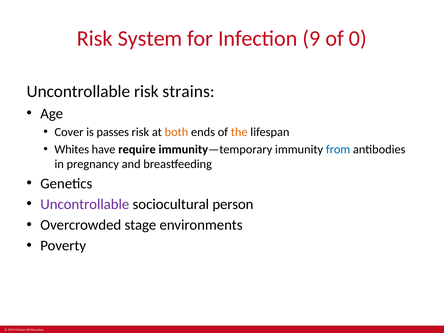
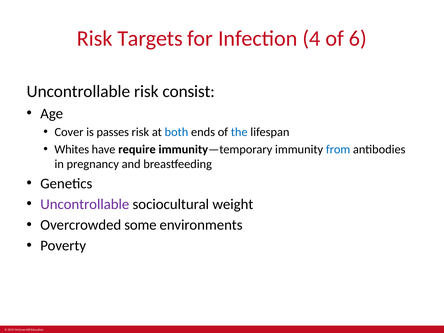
System: System -> Targets
9: 9 -> 4
0: 0 -> 6
strains: strains -> consist
both colour: orange -> blue
the colour: orange -> blue
person: person -> weight
stage: stage -> some
